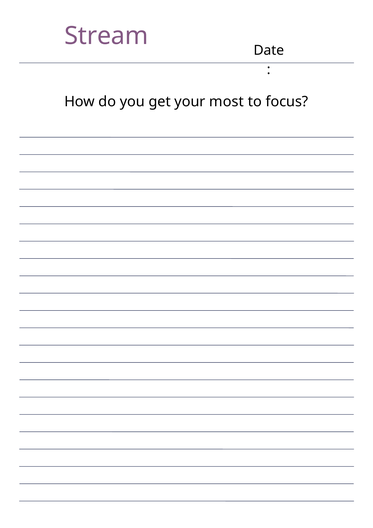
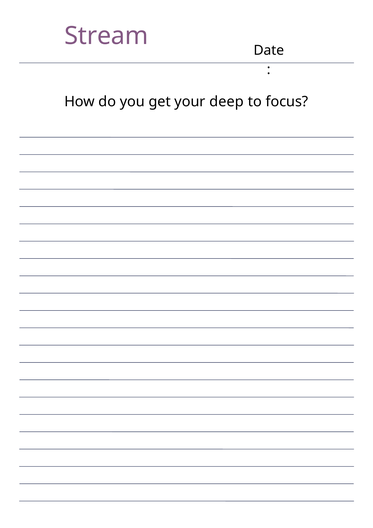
most: most -> deep
